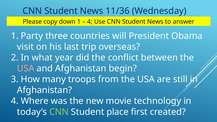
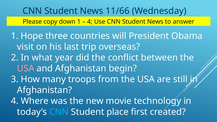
11/36: 11/36 -> 11/66
Party: Party -> Hope
CNN at (59, 112) colour: light green -> light blue
